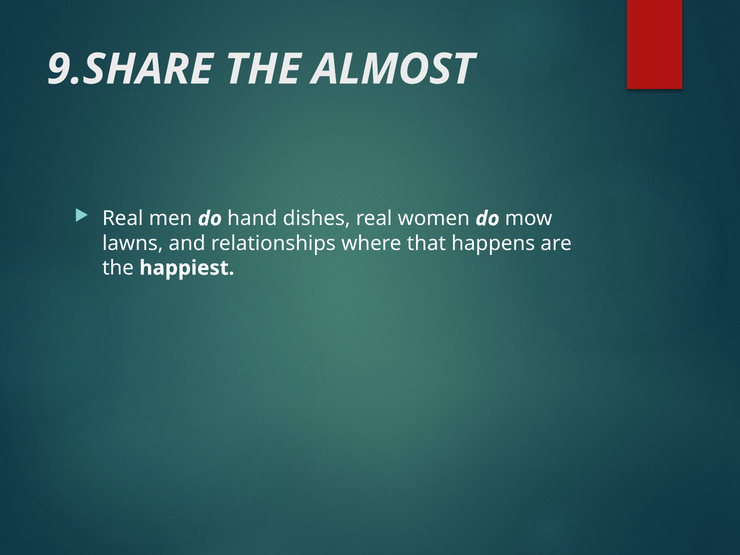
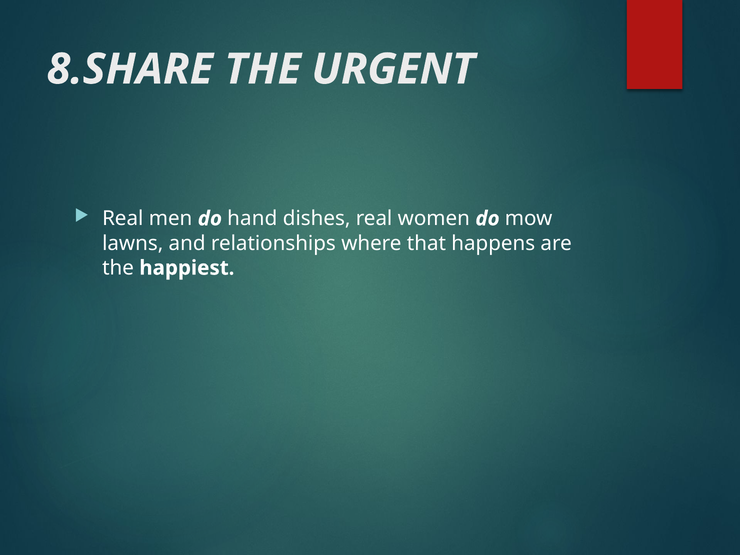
9.SHARE: 9.SHARE -> 8.SHARE
ALMOST: ALMOST -> URGENT
